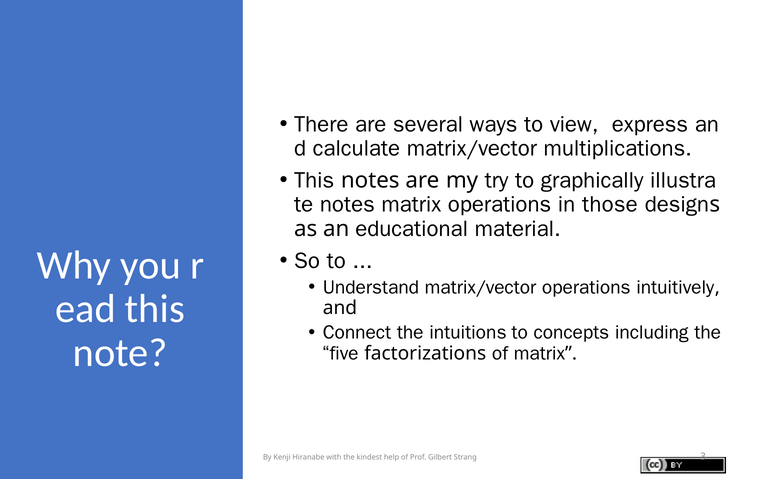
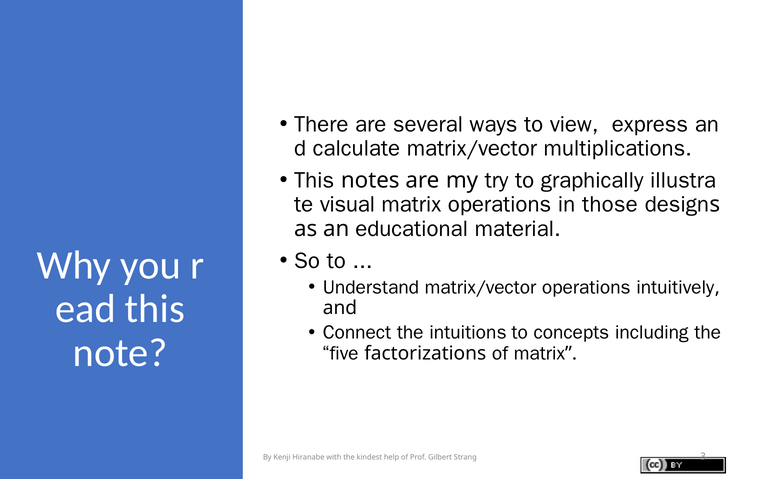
notes at (347, 204): notes -> visual
